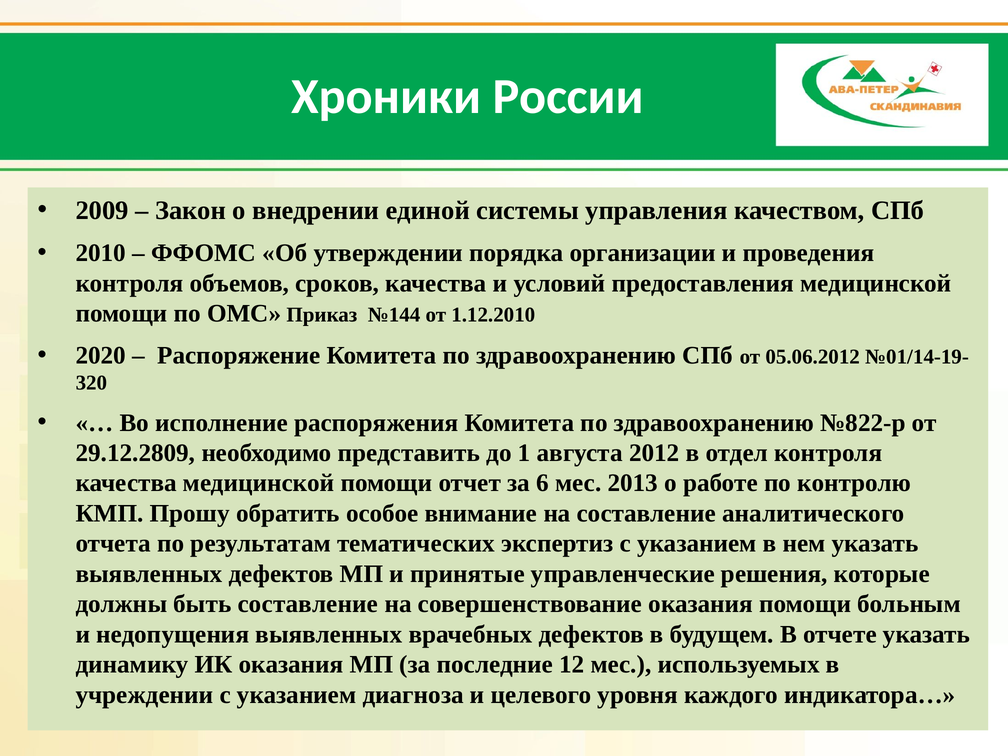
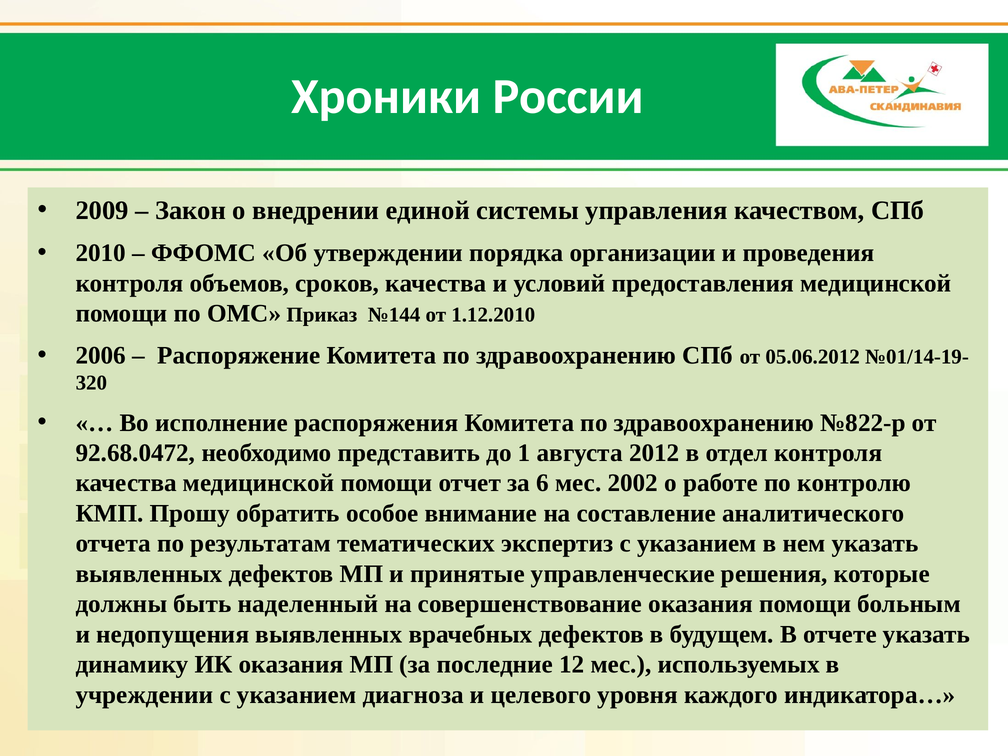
2020: 2020 -> 2006
29.12.2809: 29.12.2809 -> 92.68.0472
2013: 2013 -> 2002
быть составление: составление -> наделенный
